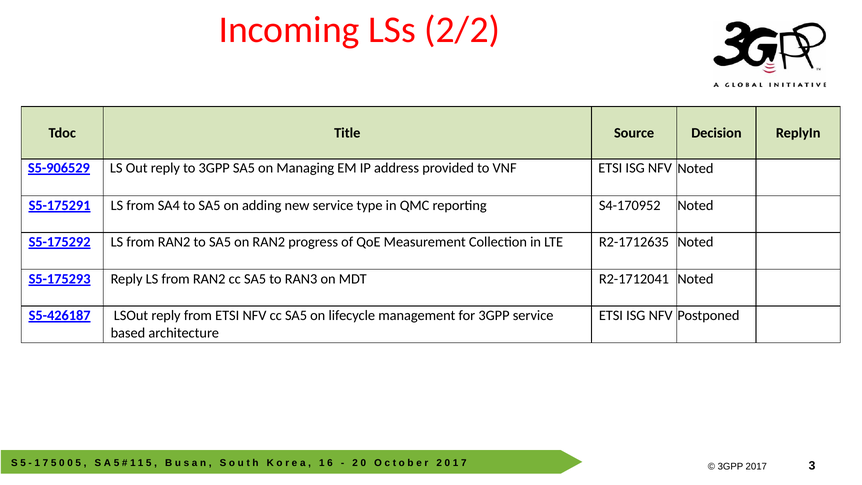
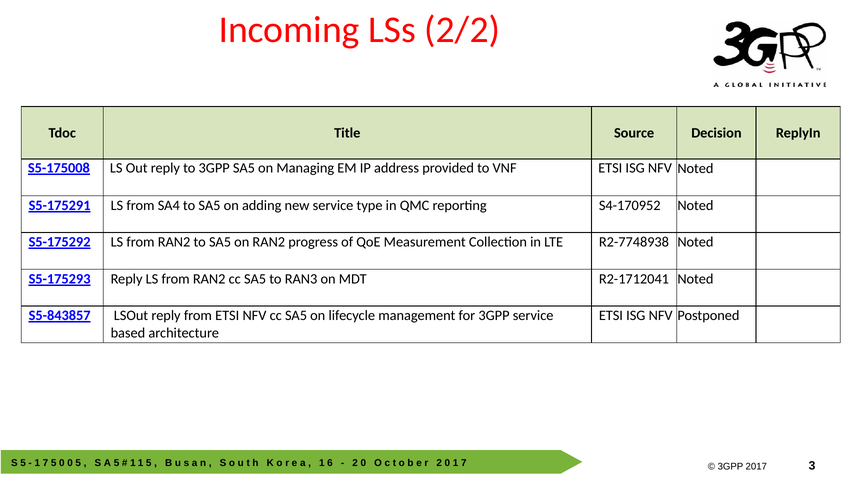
S5-906529: S5-906529 -> S5-175008
R2-1712635: R2-1712635 -> R2-7748938
S5-426187: S5-426187 -> S5-843857
